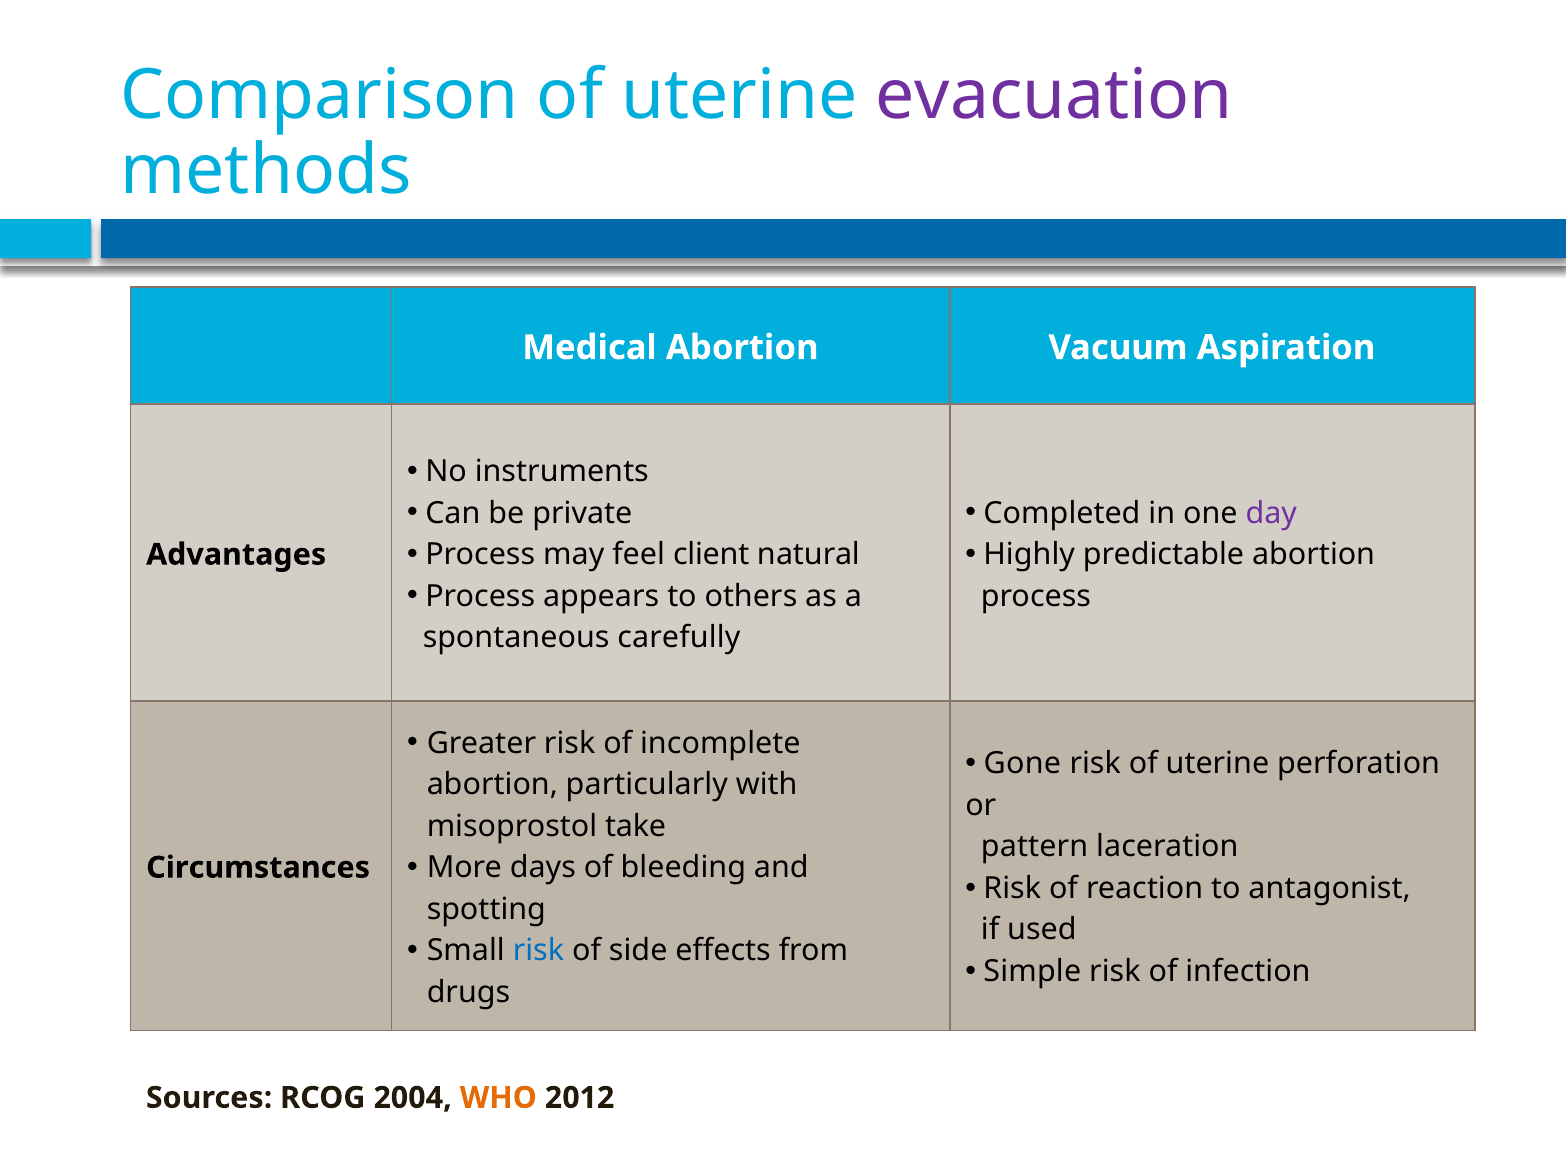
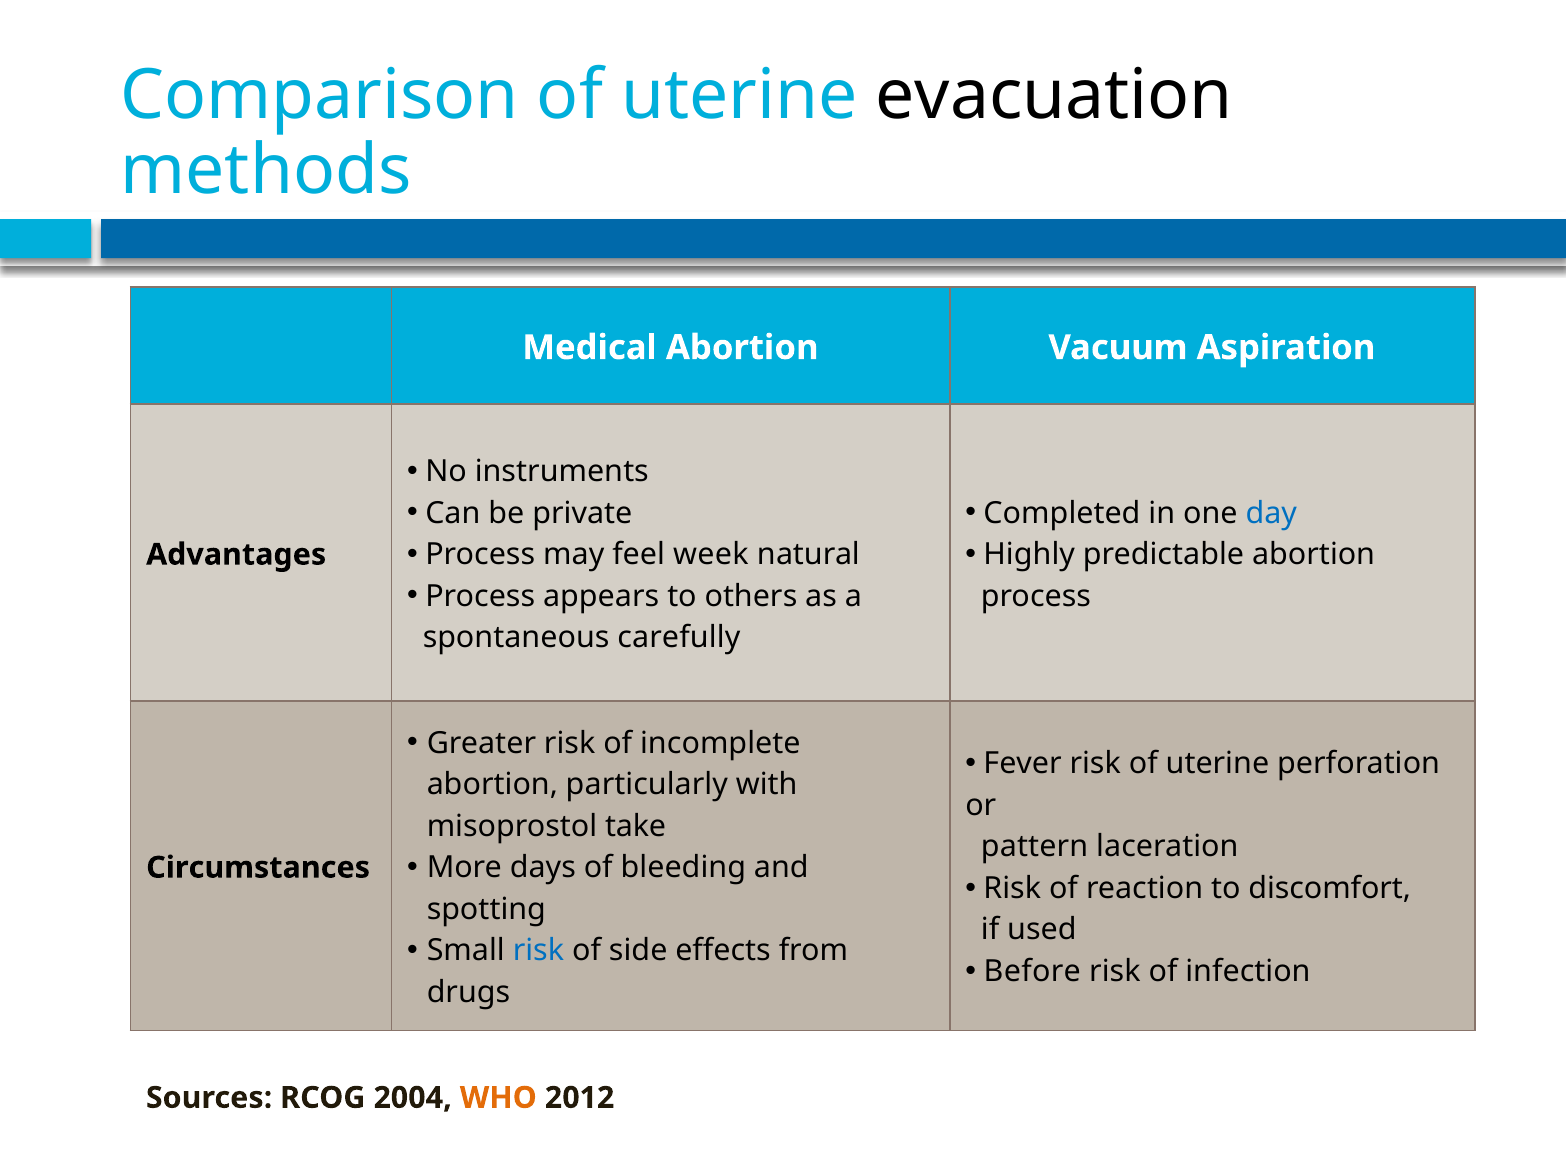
evacuation colour: purple -> black
day colour: purple -> blue
client: client -> week
Gone: Gone -> Fever
antagonist: antagonist -> discomfort
Simple: Simple -> Before
